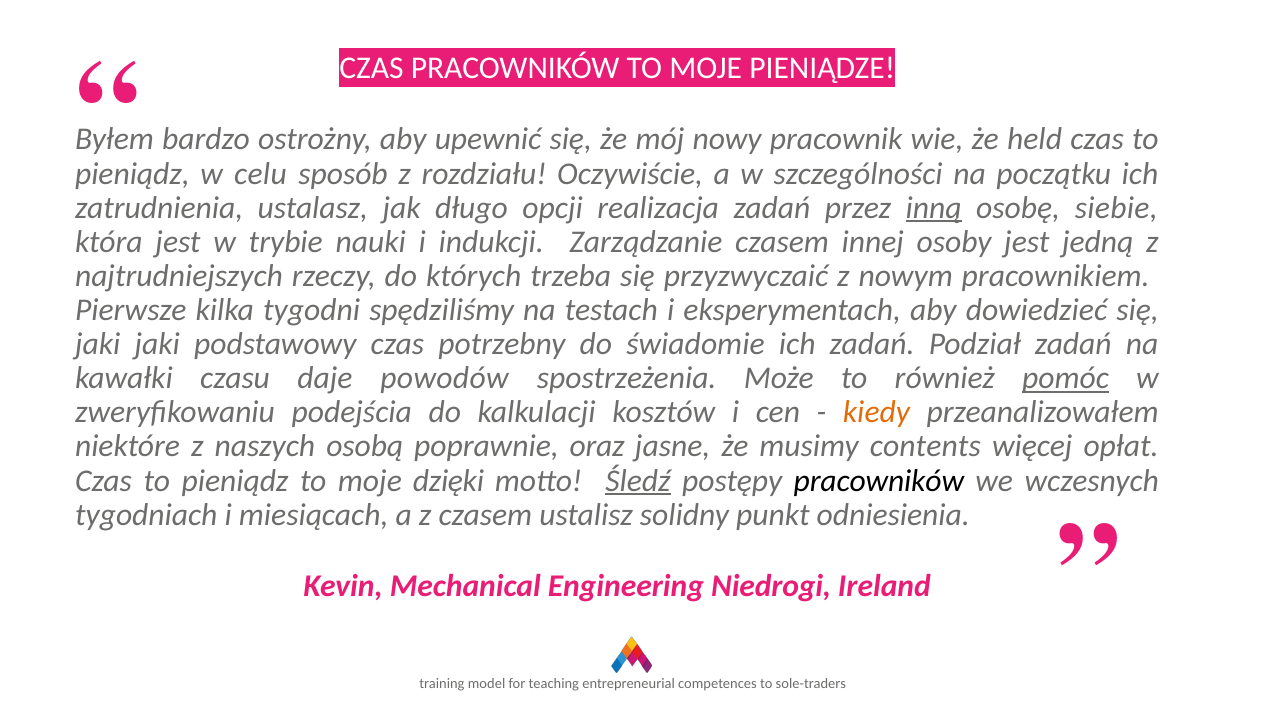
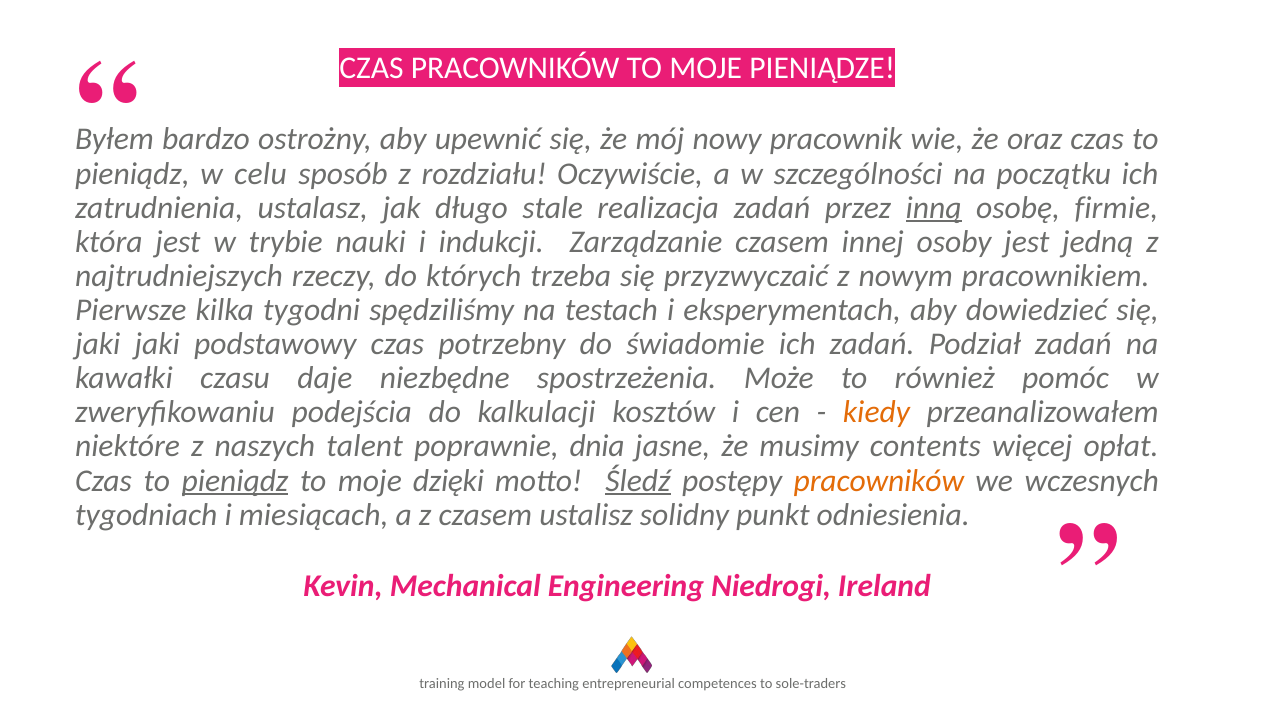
held: held -> oraz
opcji: opcji -> stale
siebie: siebie -> firmie
powodów: powodów -> niezbędne
pomóc underline: present -> none
osobą: osobą -> talent
oraz: oraz -> dnia
pieniądz at (235, 481) underline: none -> present
pracowników at (879, 481) colour: black -> orange
